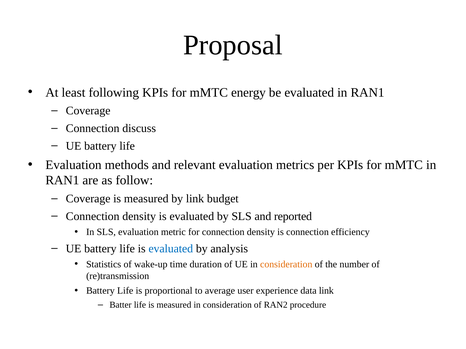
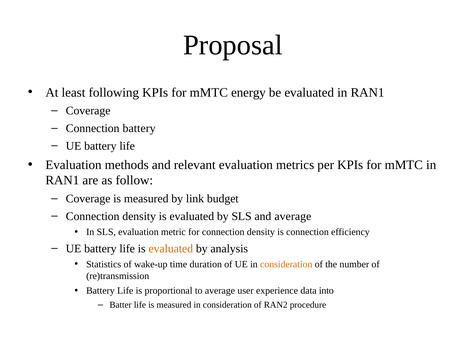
Connection discuss: discuss -> battery
and reported: reported -> average
evaluated at (171, 249) colour: blue -> orange
data link: link -> into
